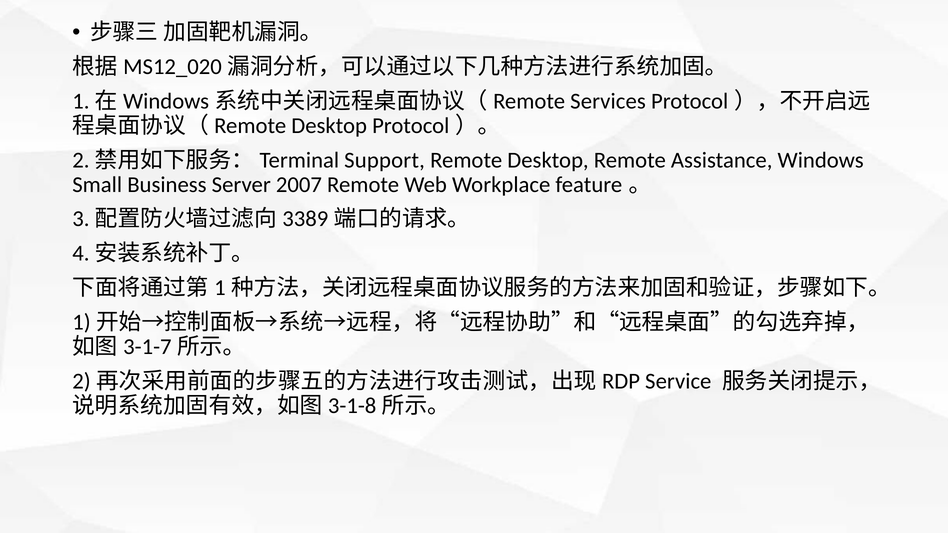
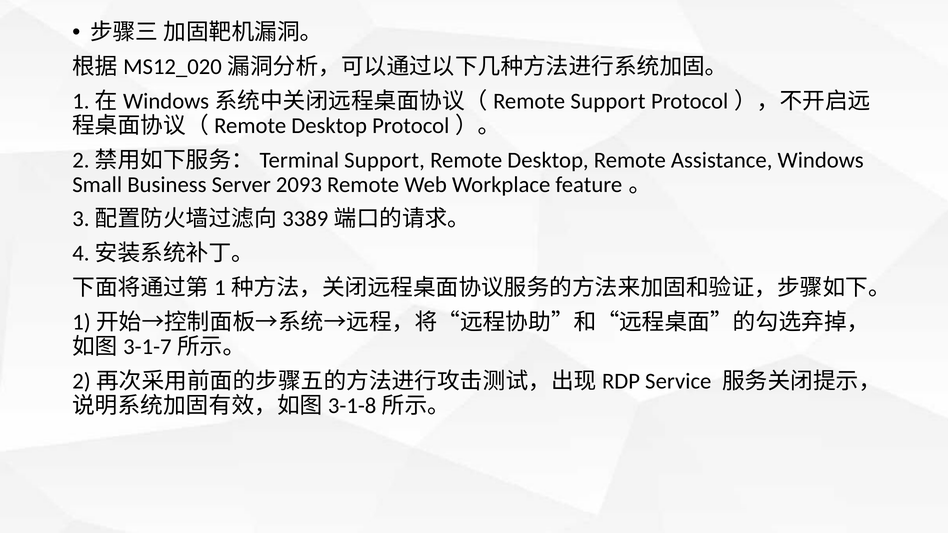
Services at (608, 101): Services -> Support
2007: 2007 -> 2093
